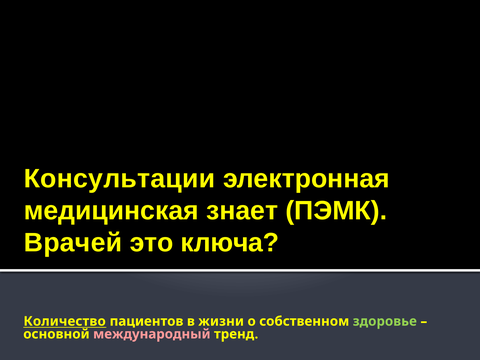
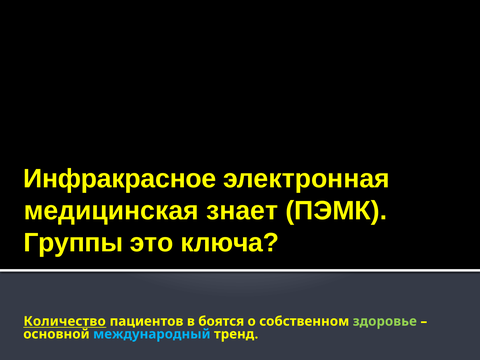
Консультации: Консультации -> Инфракрасное
Врачей: Врачей -> Группы
жизни: жизни -> боятся
международный colour: pink -> light blue
